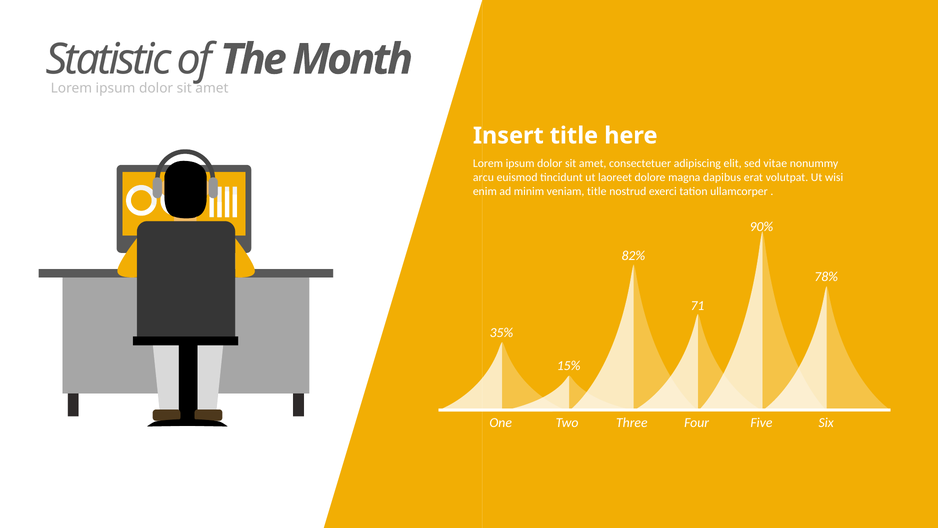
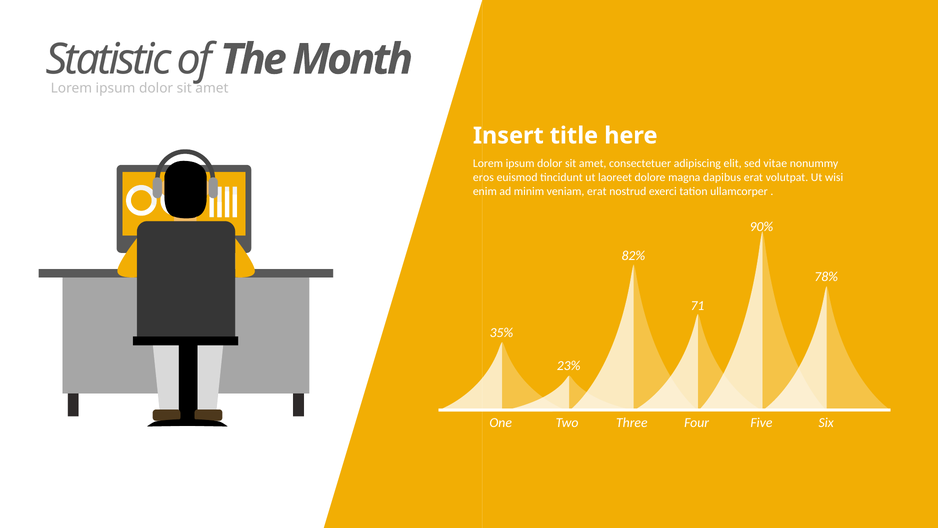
arcu: arcu -> eros
veniam title: title -> erat
15%: 15% -> 23%
